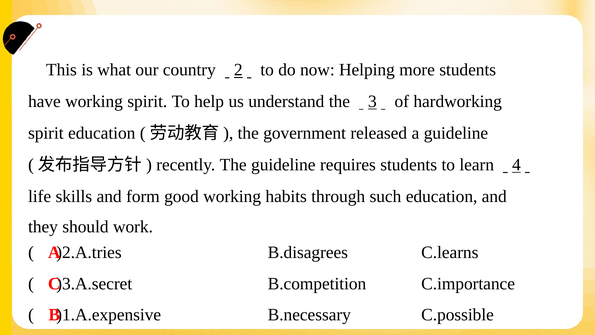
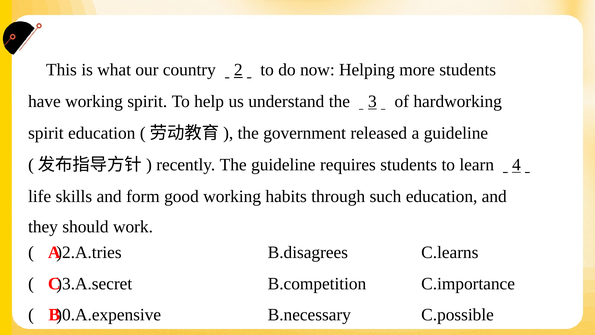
)1.A.expensive: )1.A.expensive -> )0.A.expensive
